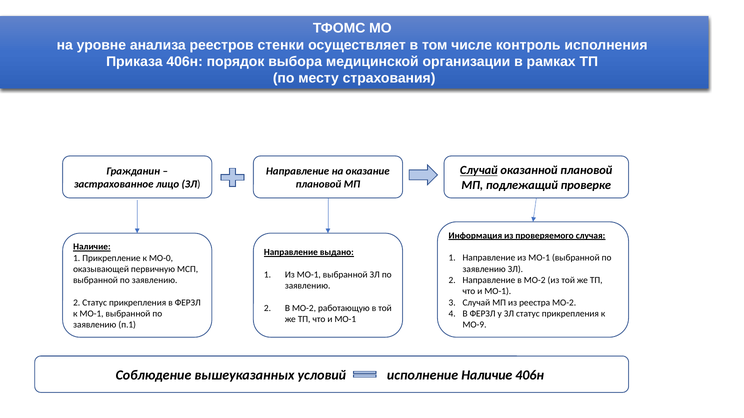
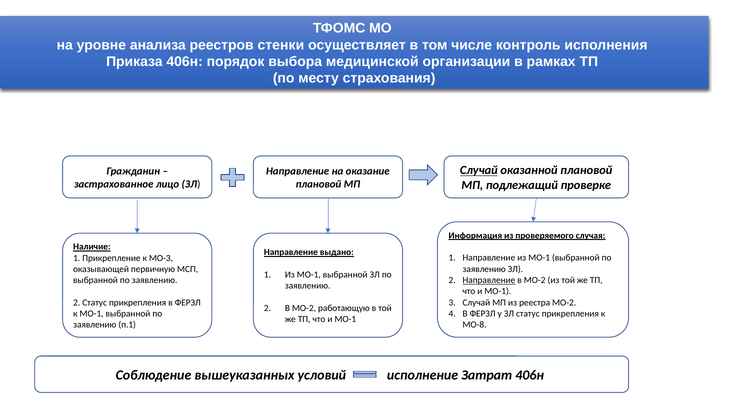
МО-0: МО-0 -> МО-3
Направление at (489, 280) underline: none -> present
МО-9: МО-9 -> МО-8
исполнение Наличие: Наличие -> Затрат
